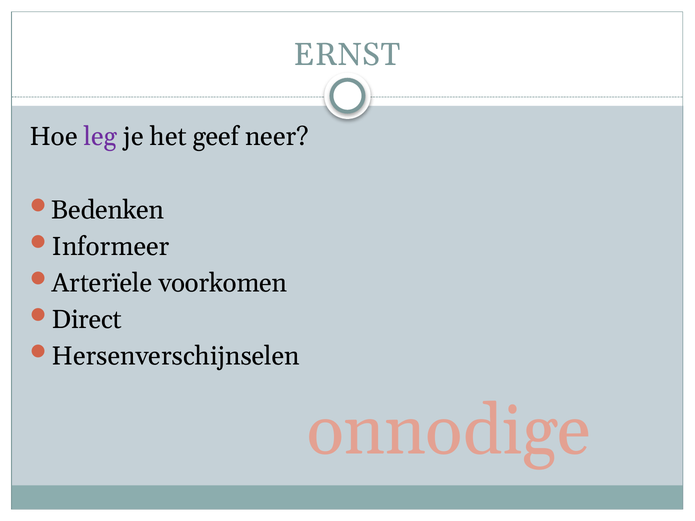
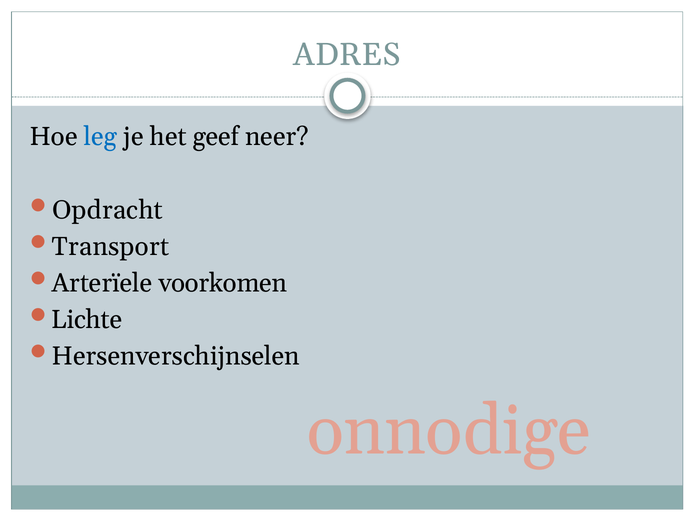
ERNST: ERNST -> ADRES
leg colour: purple -> blue
Bedenken: Bedenken -> Opdracht
Informeer: Informeer -> Transport
Direct: Direct -> Lichte
